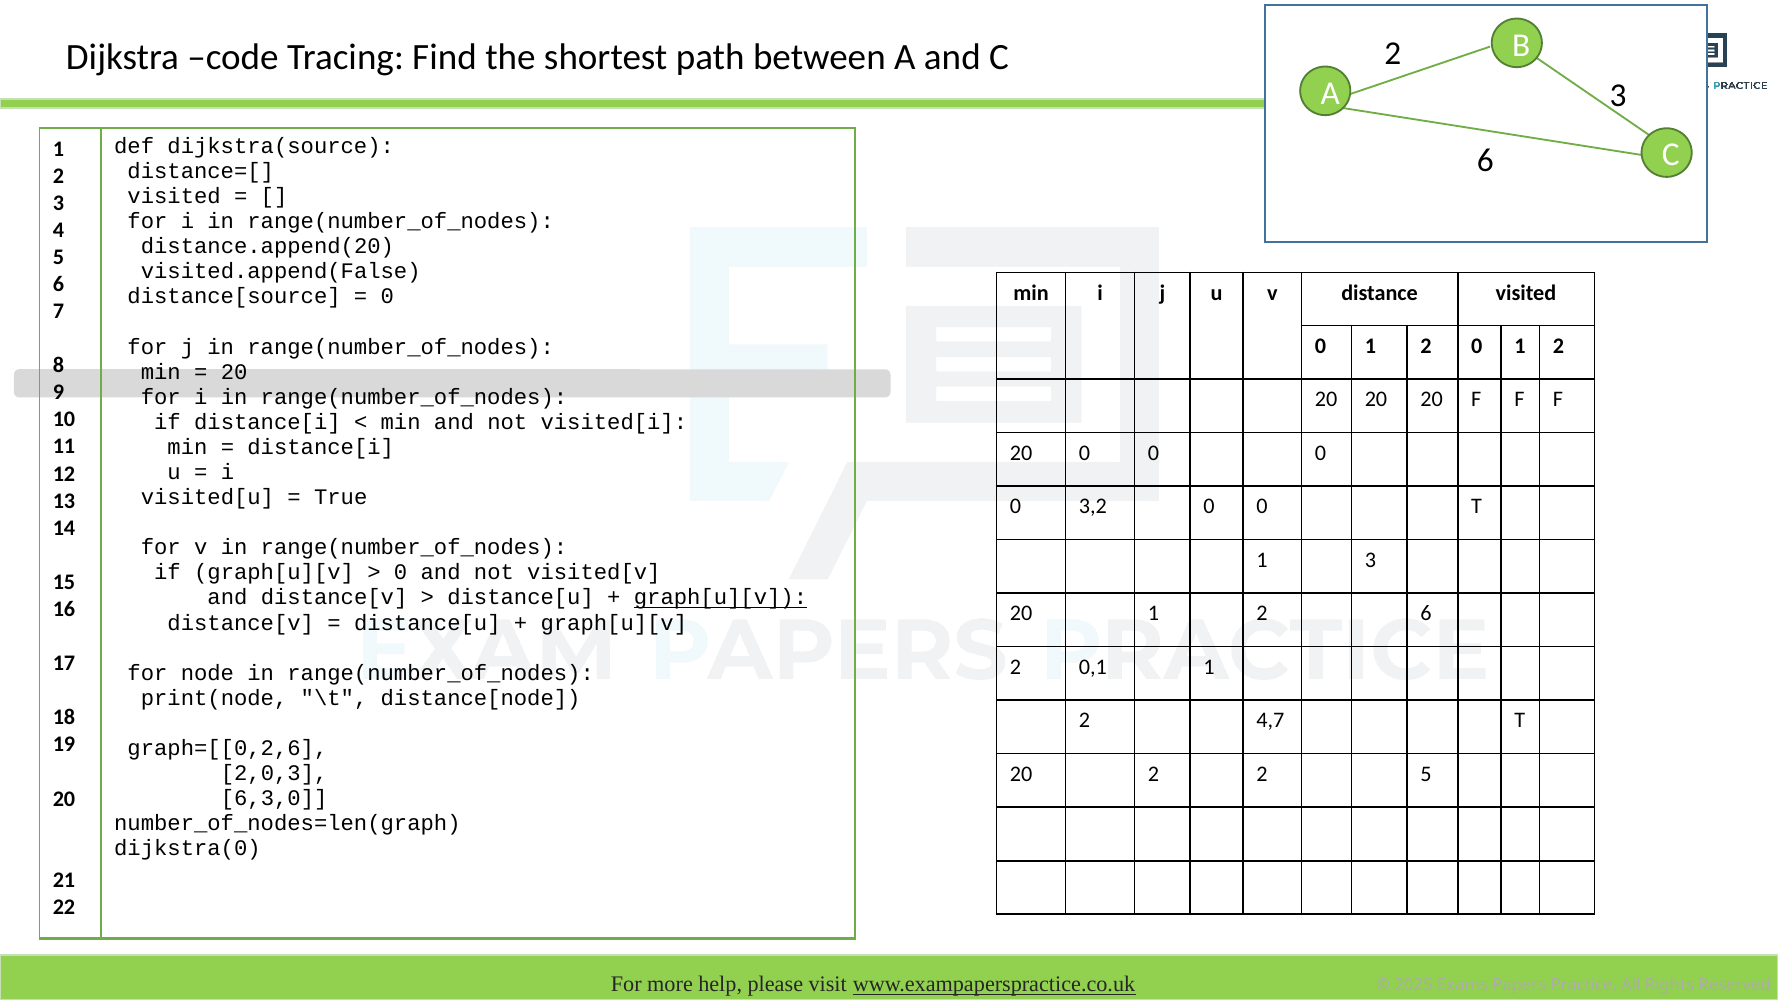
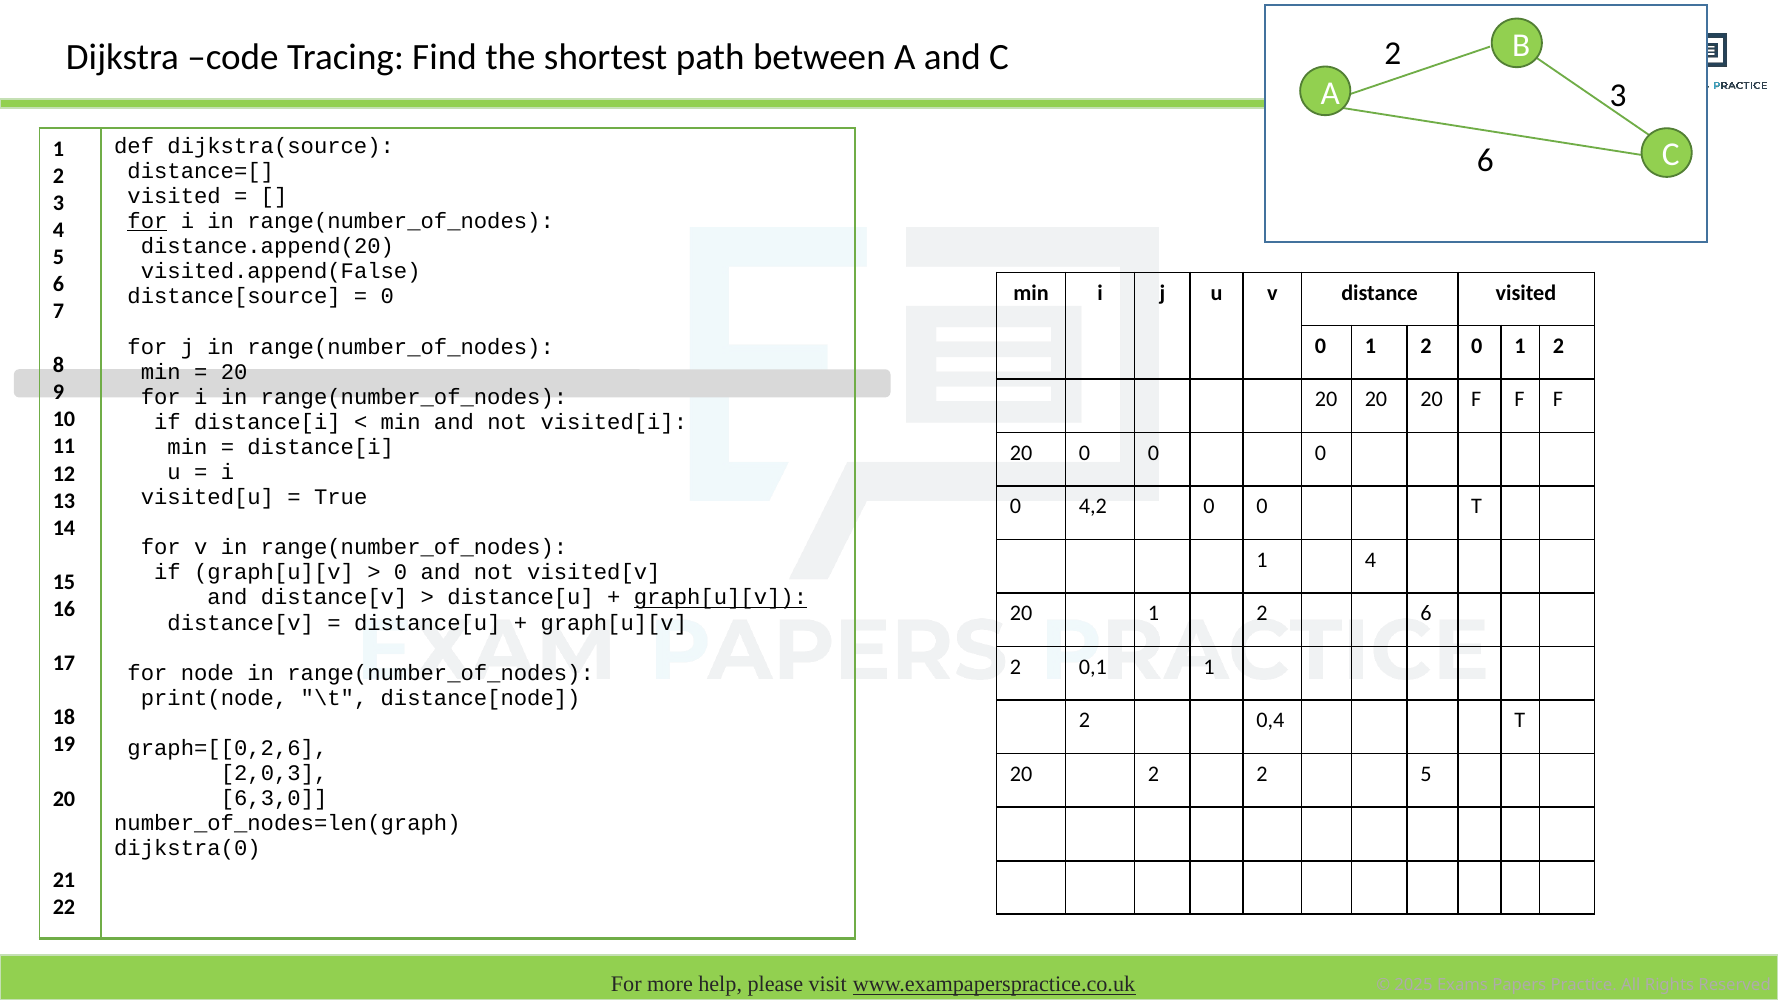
for at (147, 221) underline: none -> present
3,2: 3,2 -> 4,2
1 3: 3 -> 4
4,7: 4,7 -> 0,4
